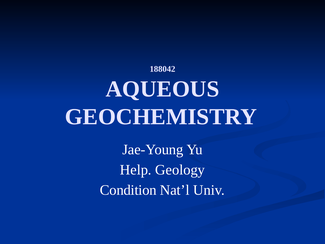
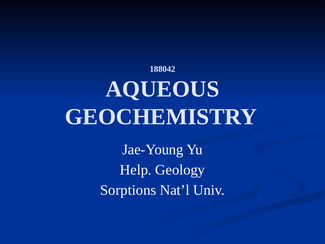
Condition: Condition -> Sorptions
